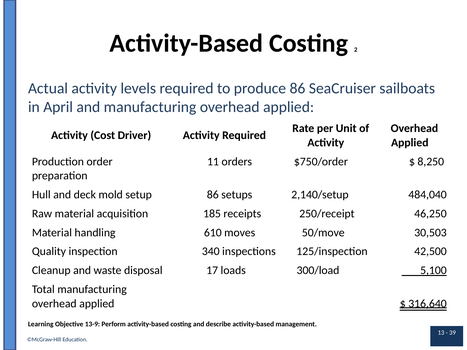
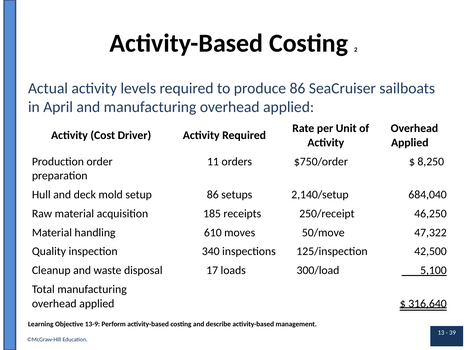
484,040: 484,040 -> 684,040
30,503: 30,503 -> 47,322
